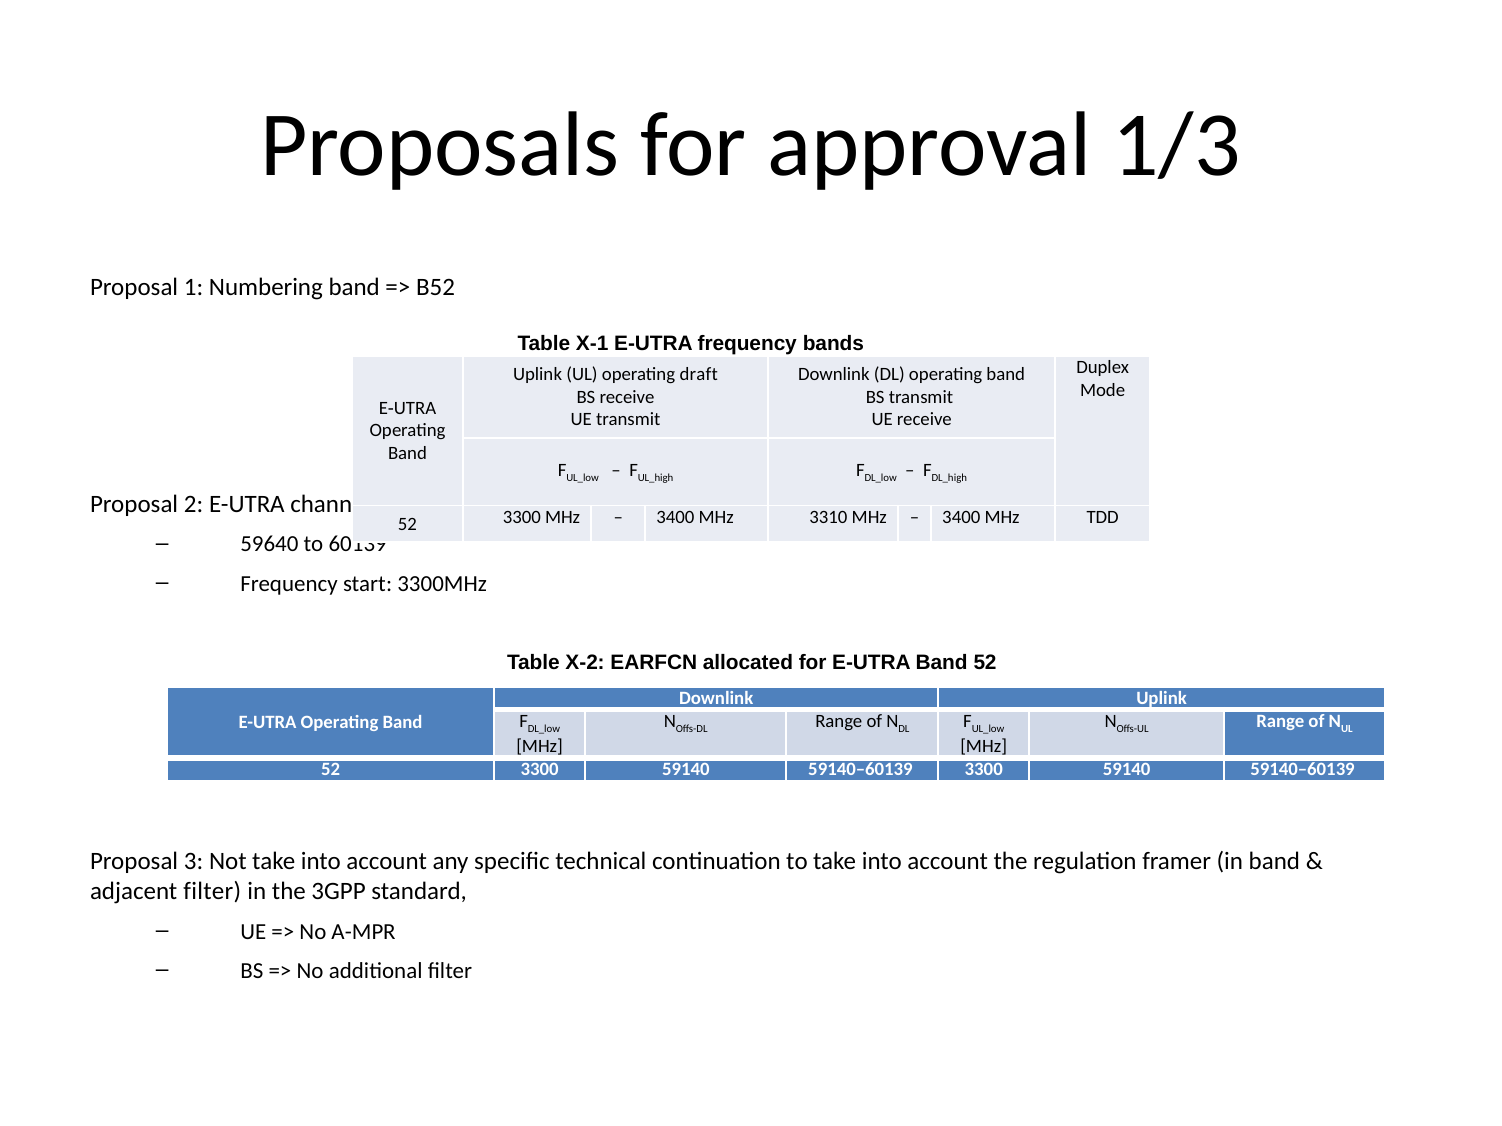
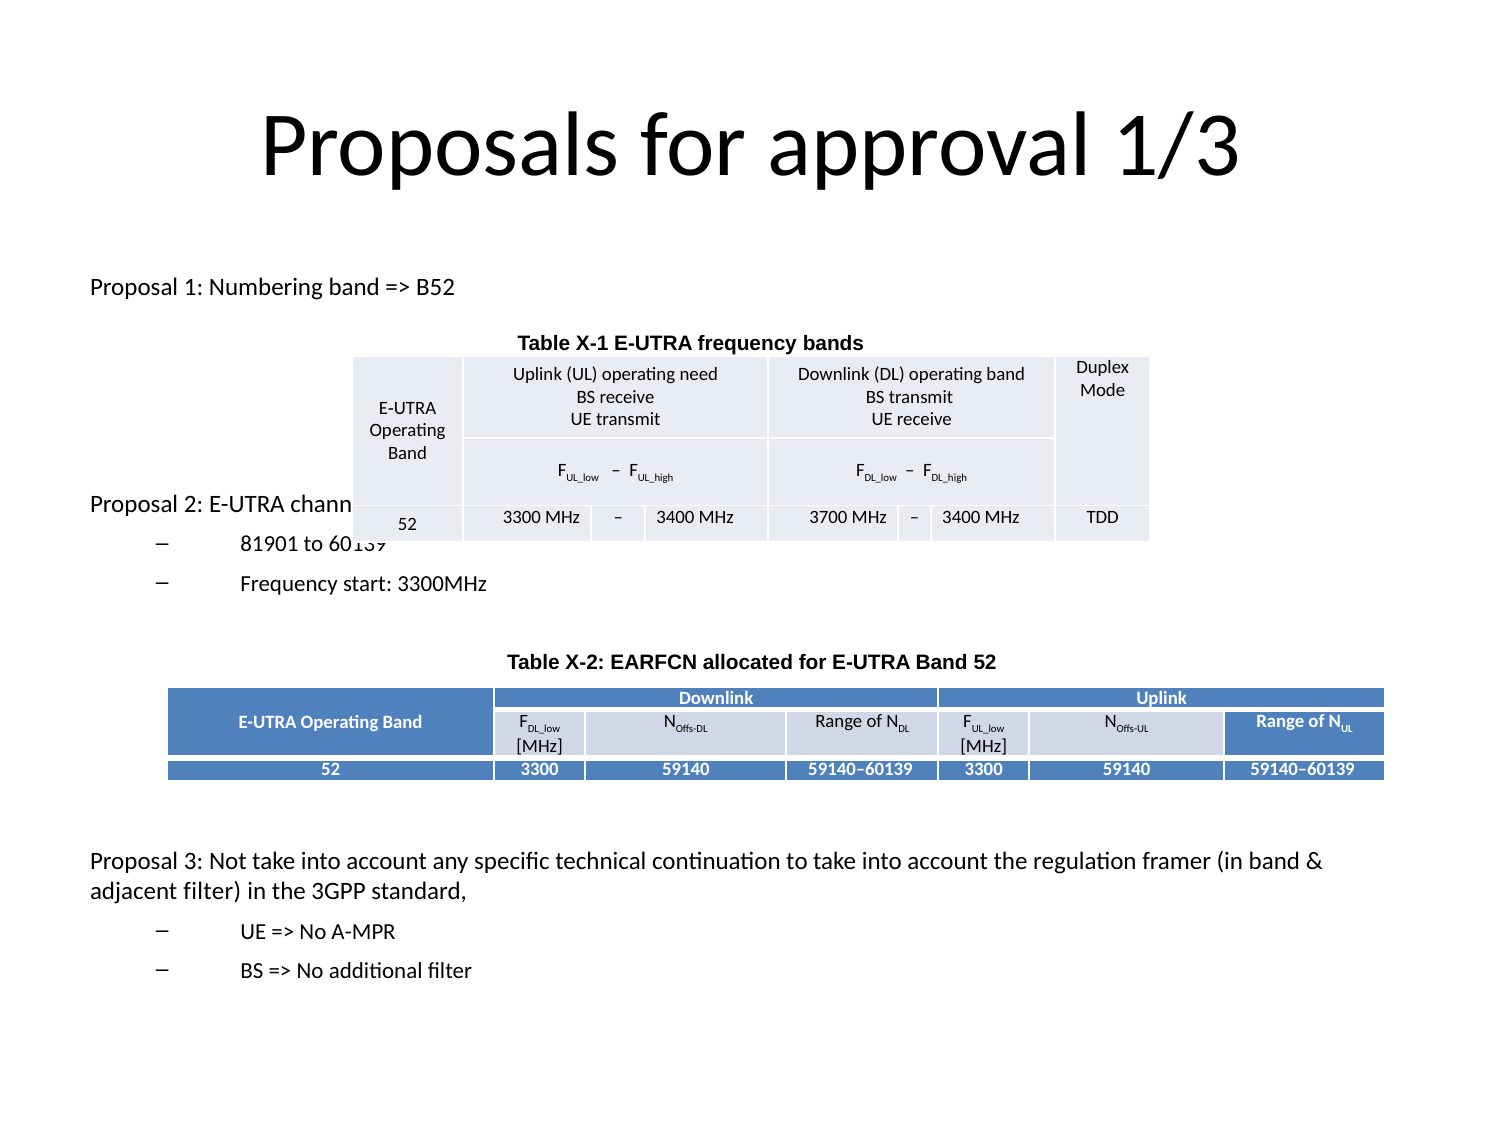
draft: draft -> need
3310: 3310 -> 3700
59640: 59640 -> 81901
